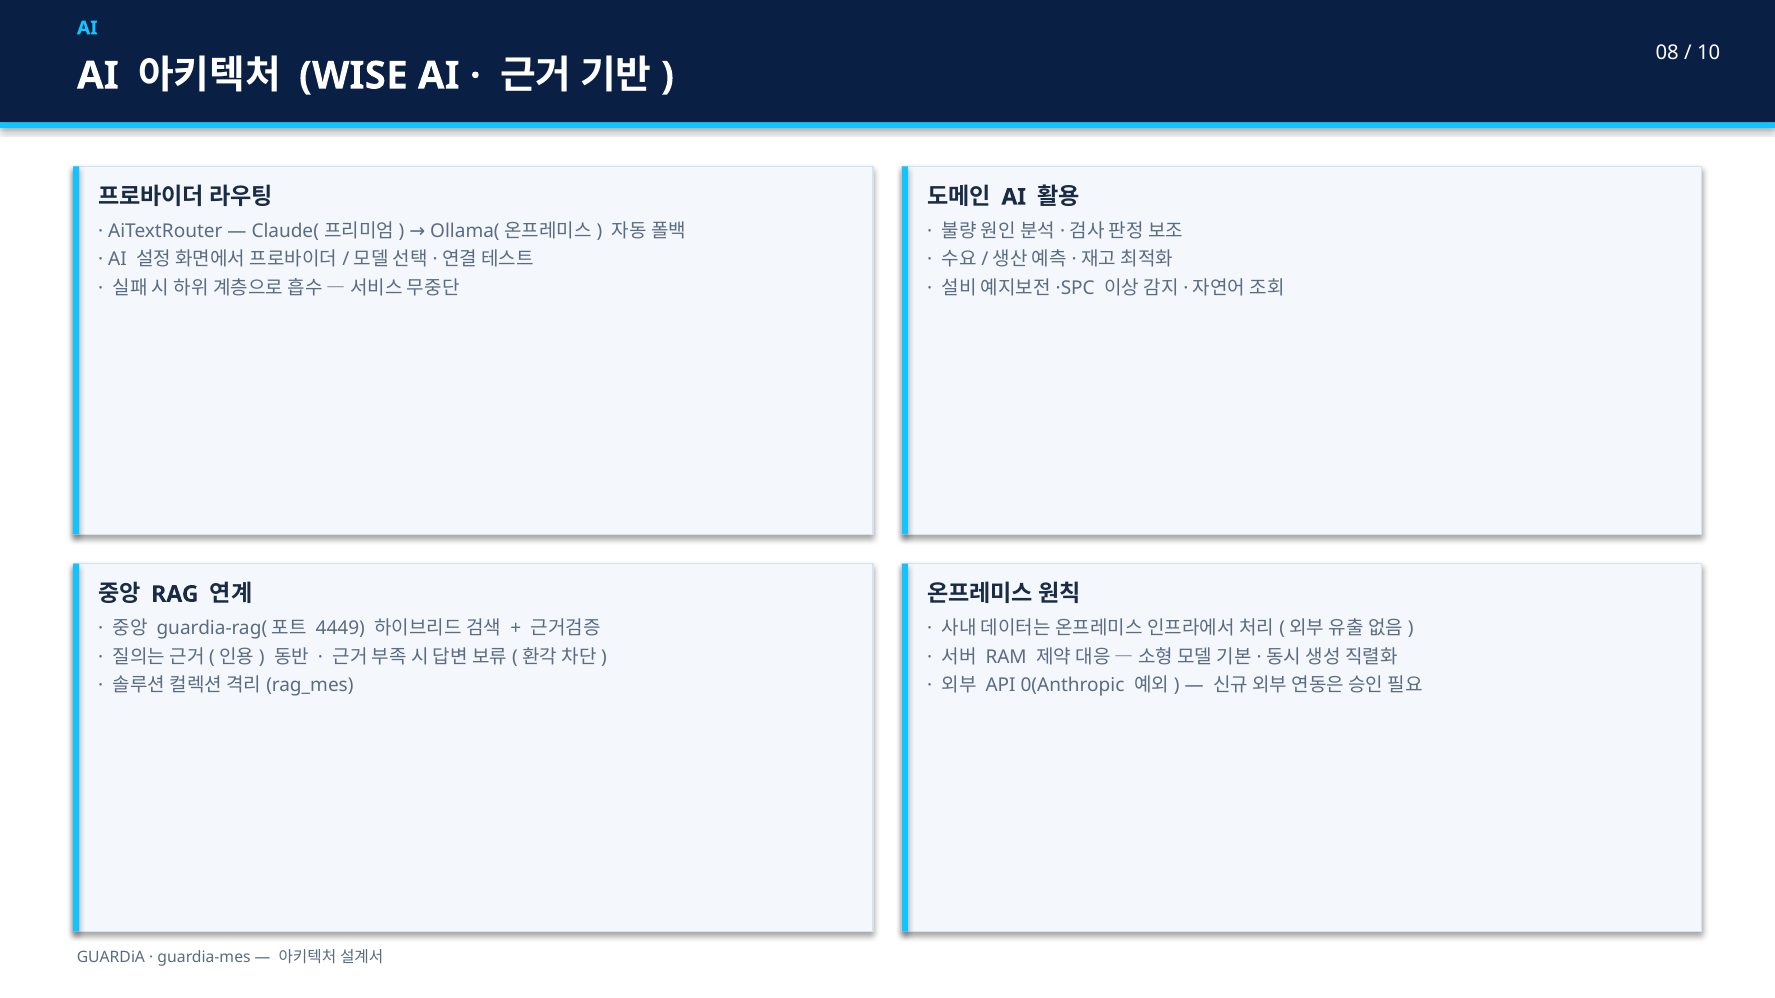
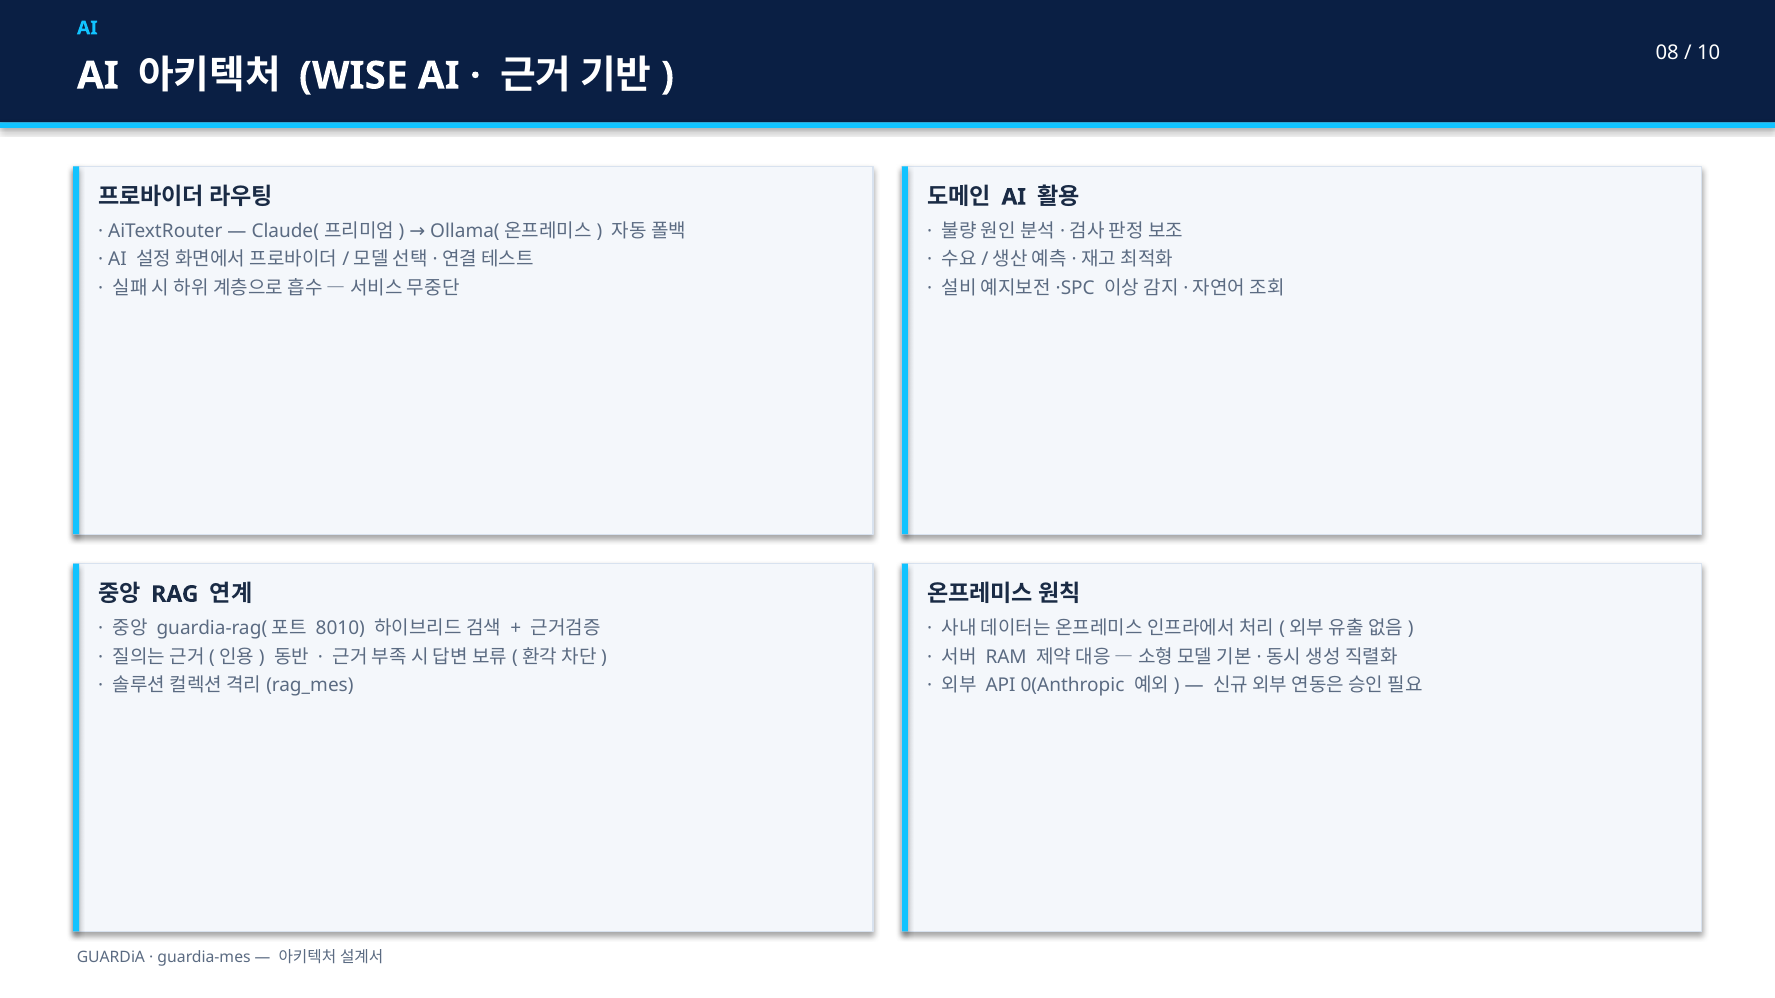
4449: 4449 -> 8010
